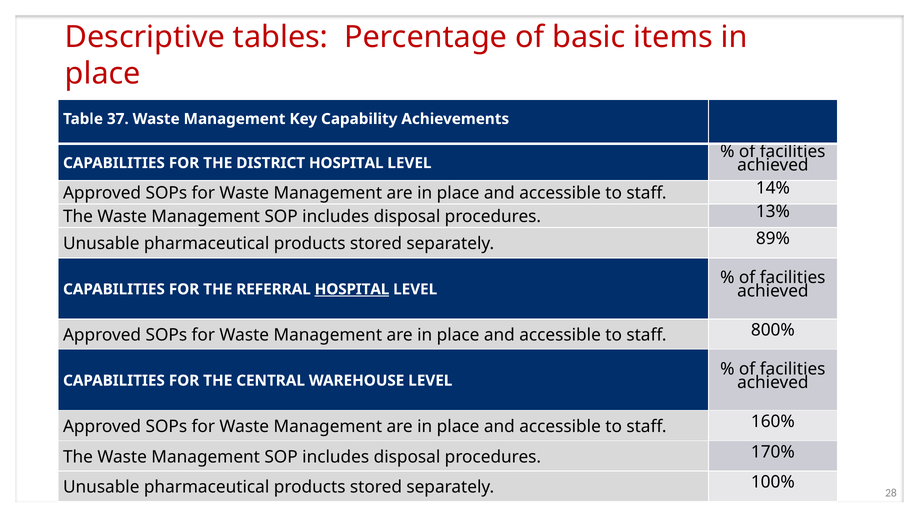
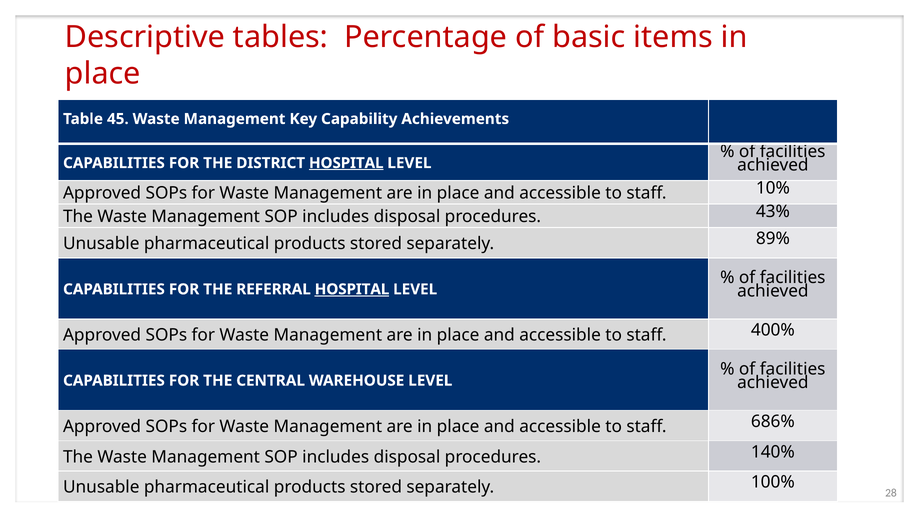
37: 37 -> 45
HOSPITAL at (346, 163) underline: none -> present
14%: 14% -> 10%
13%: 13% -> 43%
800%: 800% -> 400%
160%: 160% -> 686%
170%: 170% -> 140%
